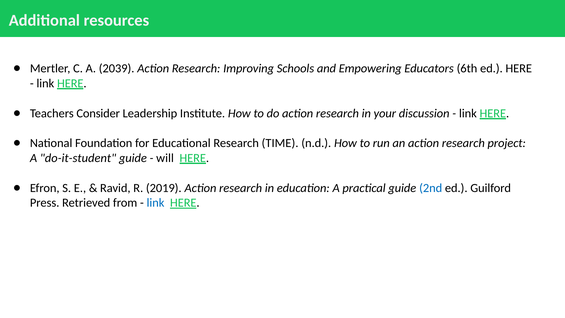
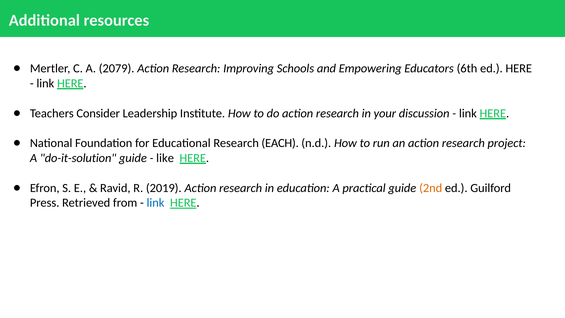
2039: 2039 -> 2079
TIME: TIME -> EACH
do-it-student: do-it-student -> do-it-solution
will: will -> like
2nd colour: blue -> orange
